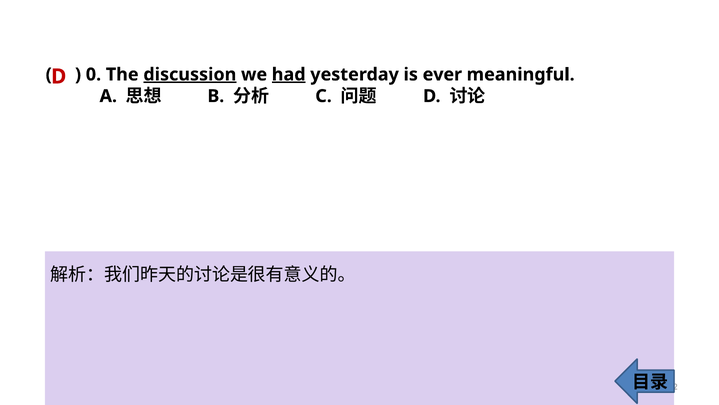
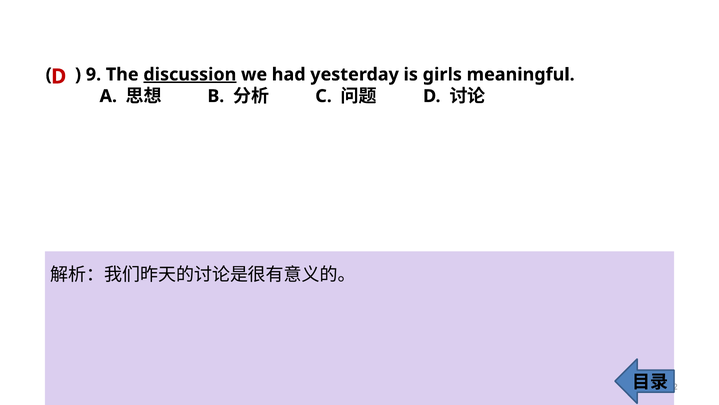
0: 0 -> 9
had underline: present -> none
ever: ever -> girls
